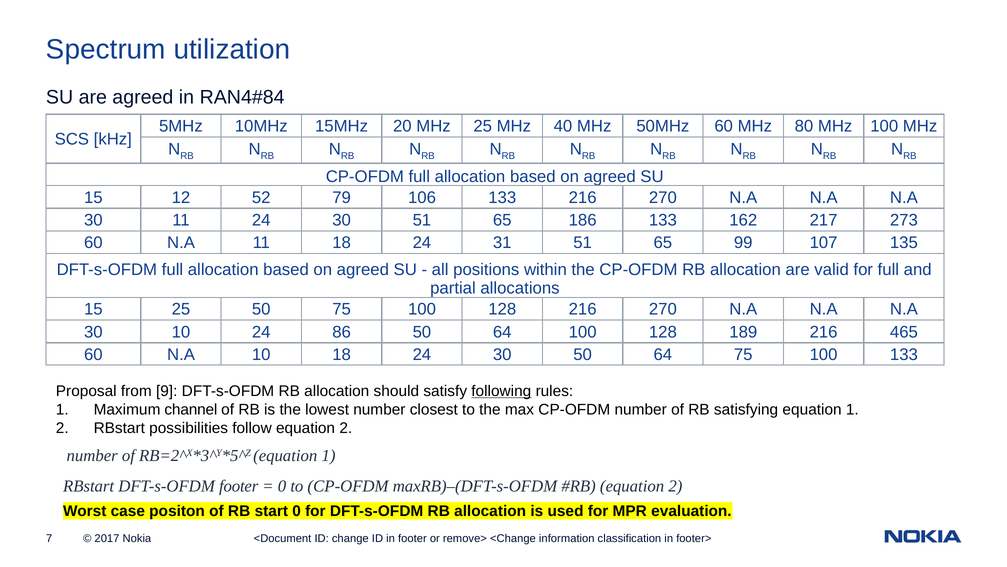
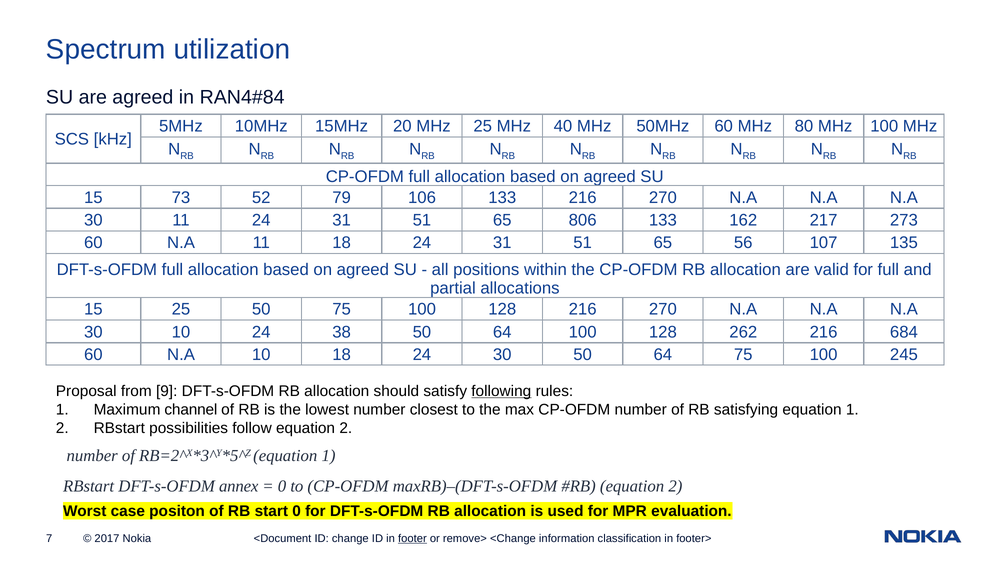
12: 12 -> 73
11 24 30: 30 -> 31
186: 186 -> 806
99: 99 -> 56
86: 86 -> 38
189: 189 -> 262
465: 465 -> 684
100 133: 133 -> 245
DFT-s-OFDM footer: footer -> annex
footer at (412, 538) underline: none -> present
